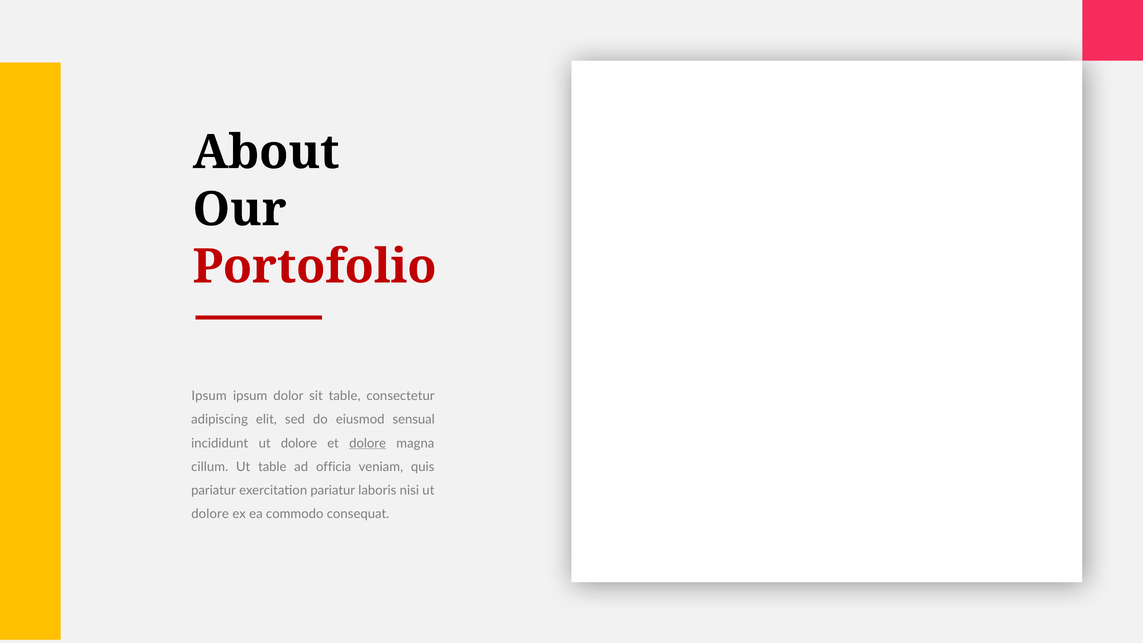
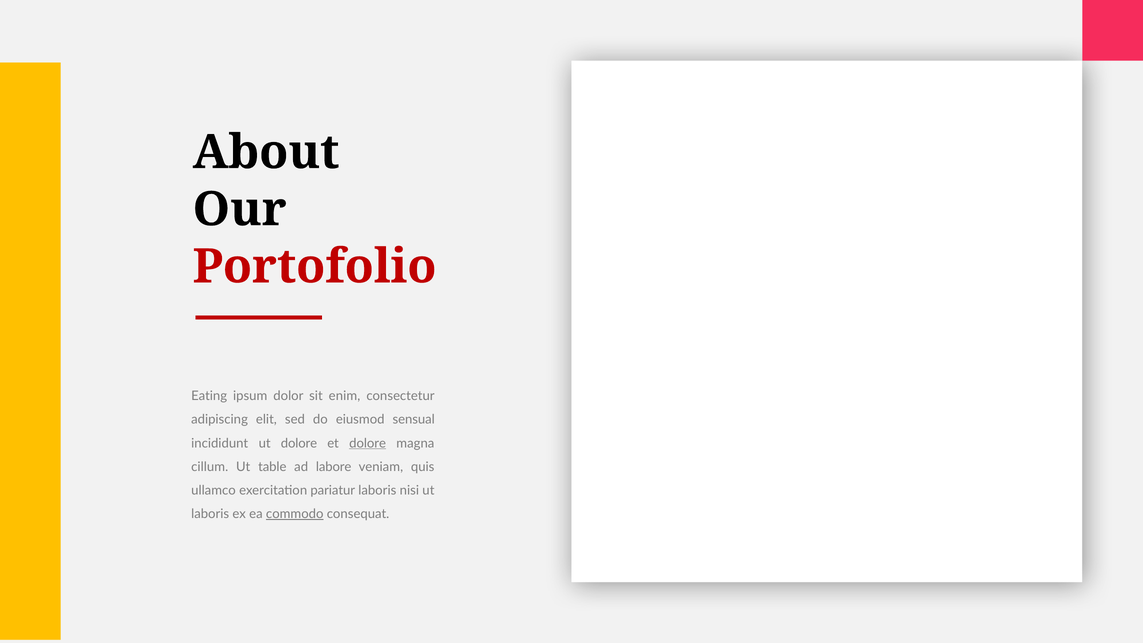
Ipsum at (209, 396): Ipsum -> Eating
sit table: table -> enim
officia: officia -> labore
pariatur at (214, 490): pariatur -> ullamco
dolore at (210, 514): dolore -> laboris
commodo underline: none -> present
